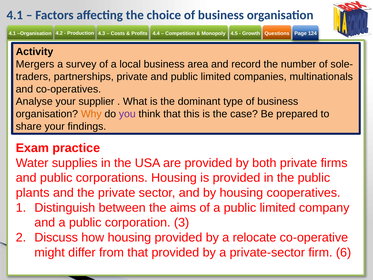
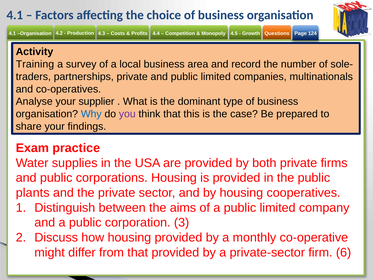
Mergers: Mergers -> Training
Why colour: orange -> blue
relocate: relocate -> monthly
